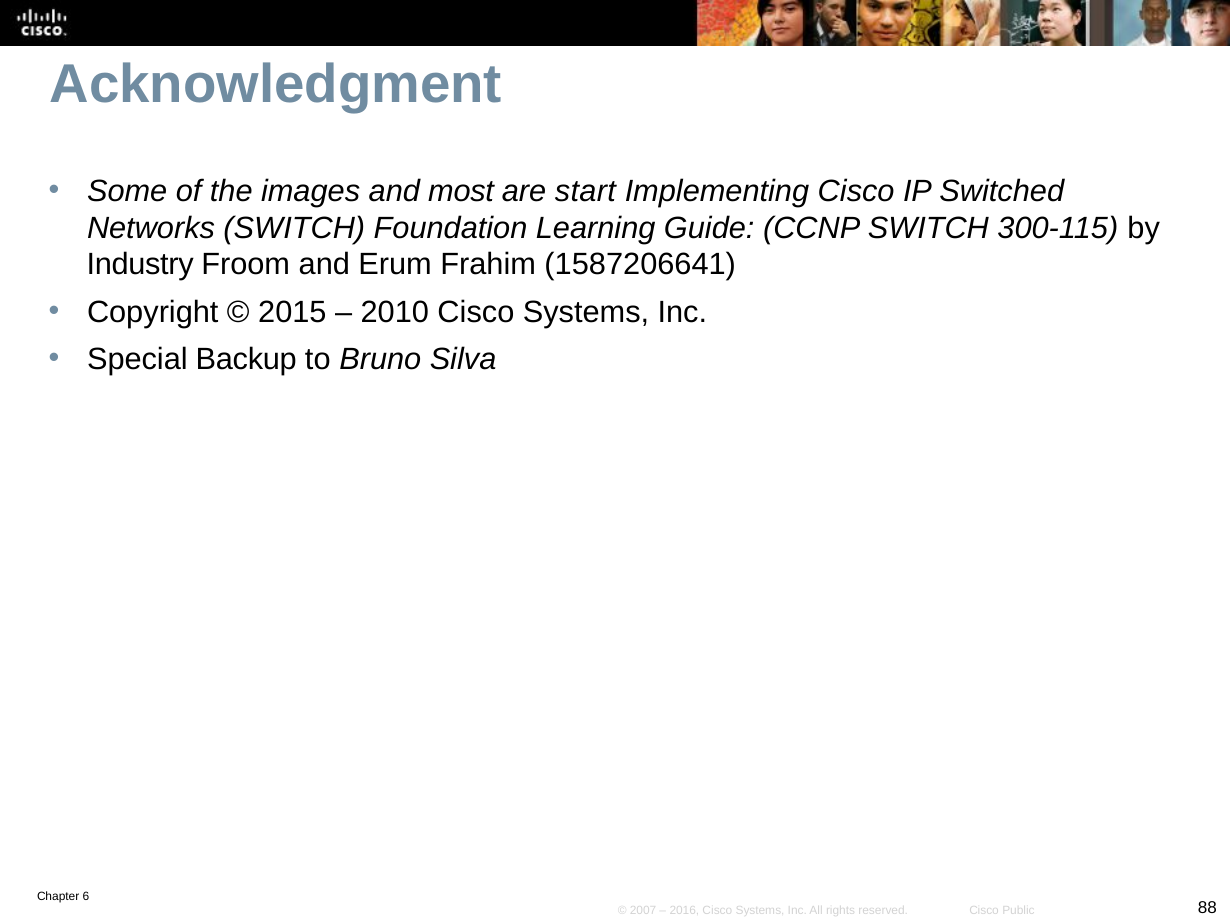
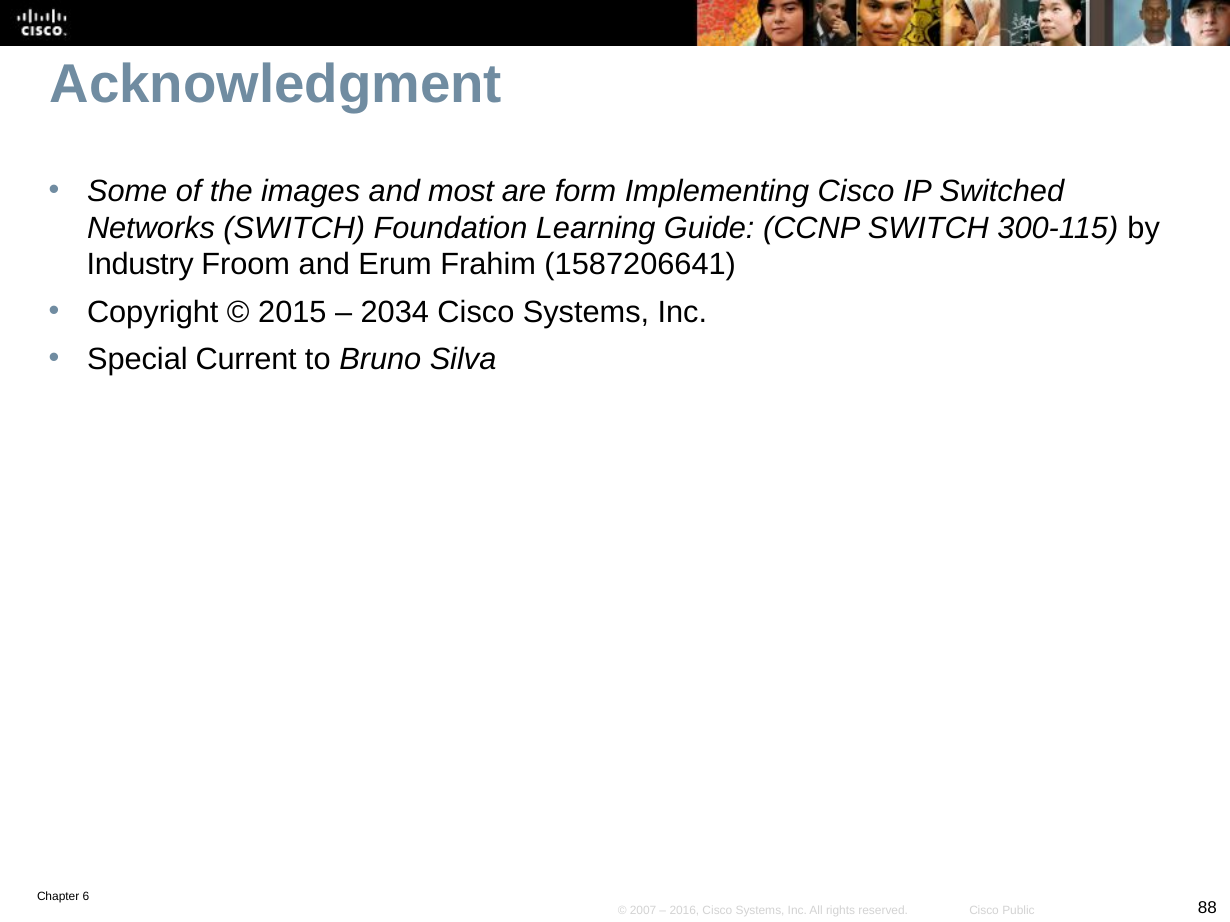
start: start -> form
2010: 2010 -> 2034
Backup: Backup -> Current
